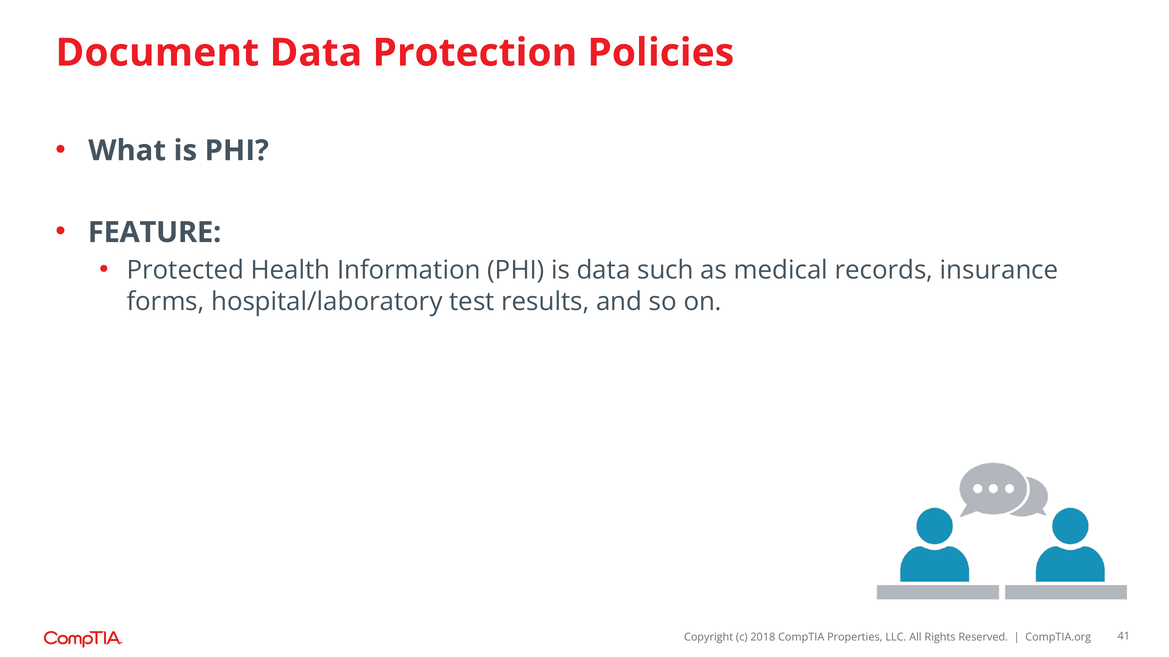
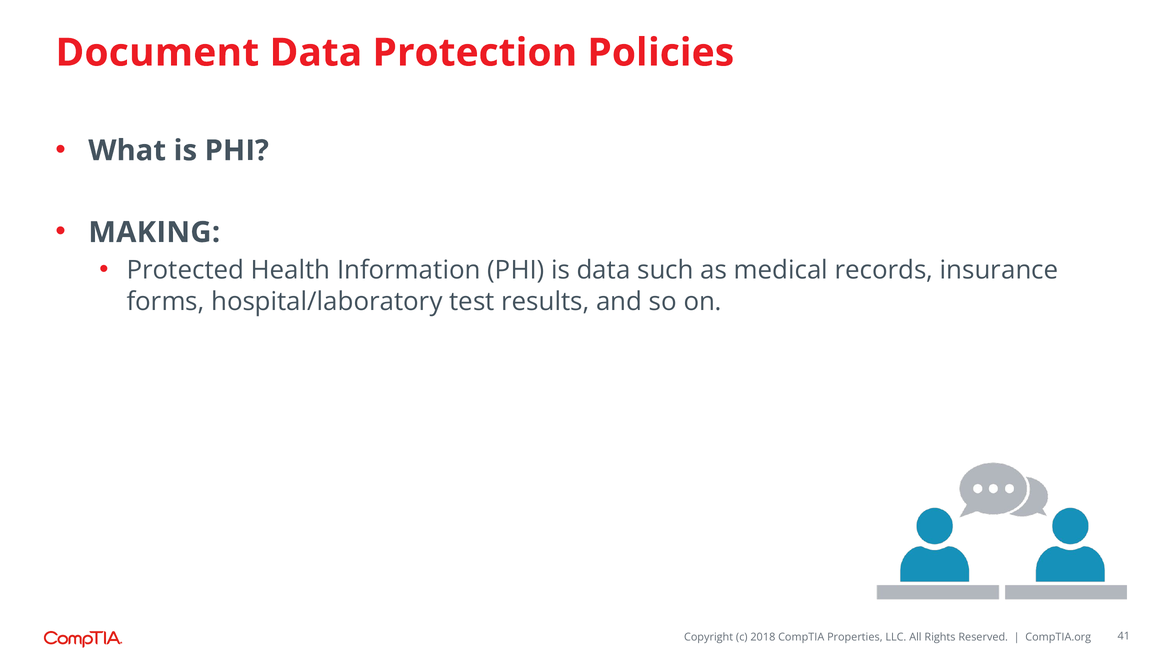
FEATURE: FEATURE -> MAKING
